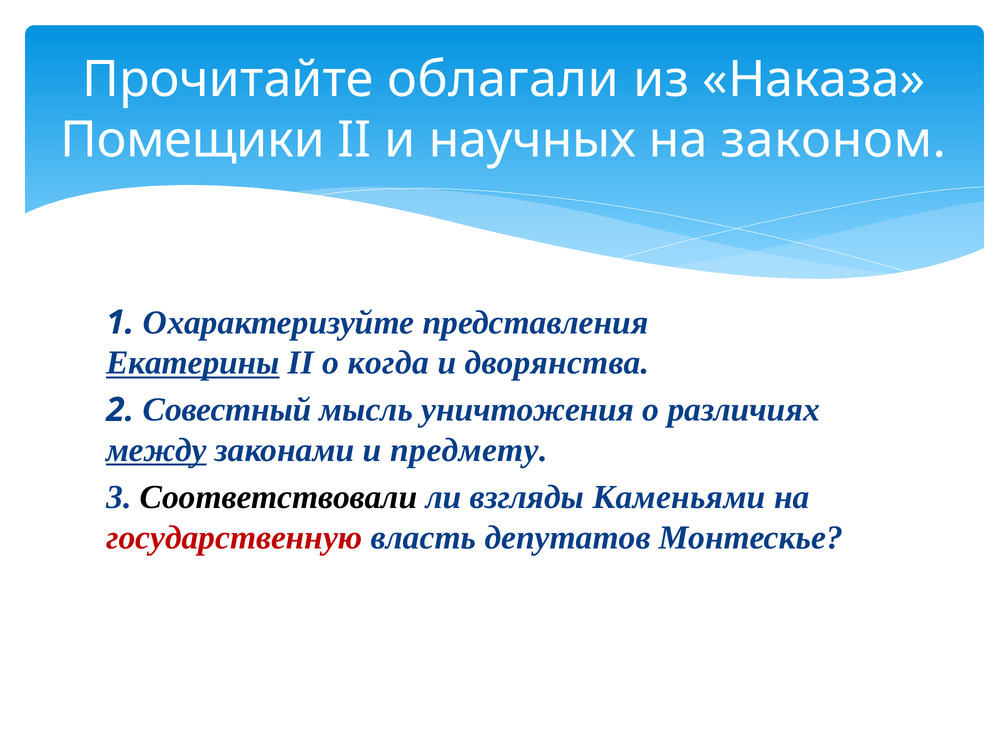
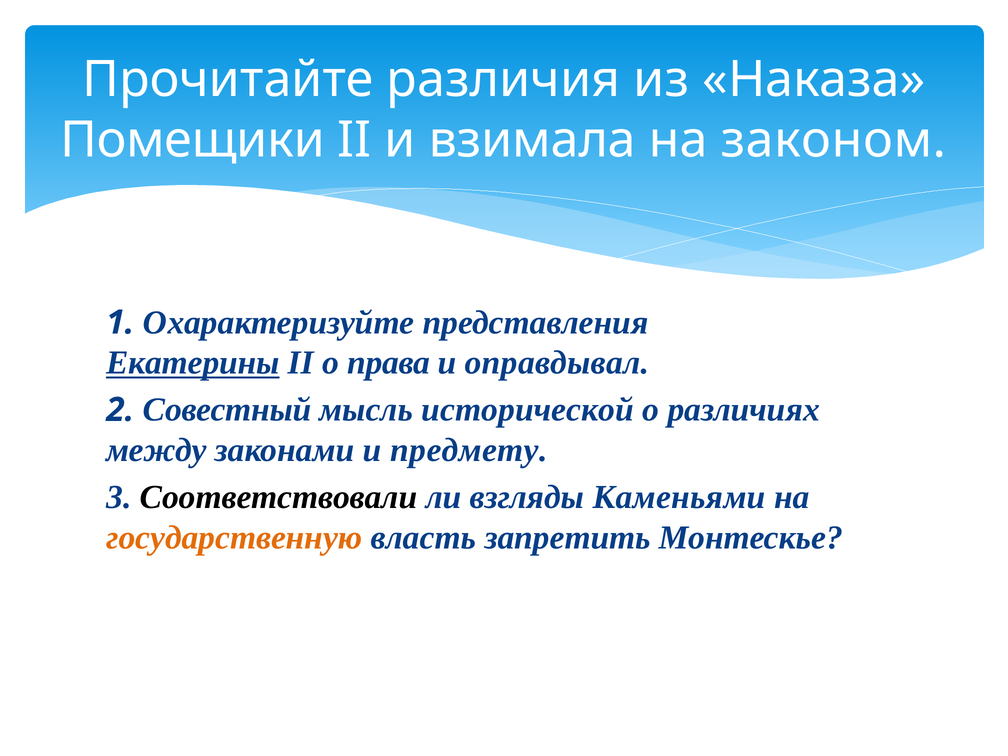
облагали: облагали -> различия
научных: научных -> взимала
когда: когда -> права
дворянства: дворянства -> оправдывал
уничтожения: уничтожения -> исторической
между underline: present -> none
государственную colour: red -> orange
депутатов: депутатов -> запретить
